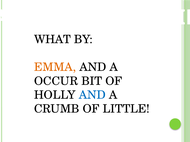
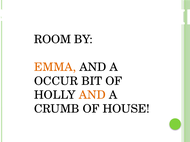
WHAT: WHAT -> ROOM
AND at (92, 95) colour: blue -> orange
LITTLE: LITTLE -> HOUSE
